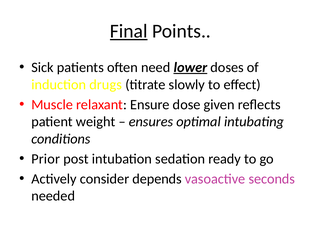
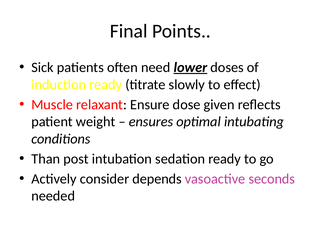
Final underline: present -> none
induction drugs: drugs -> ready
Prior: Prior -> Than
